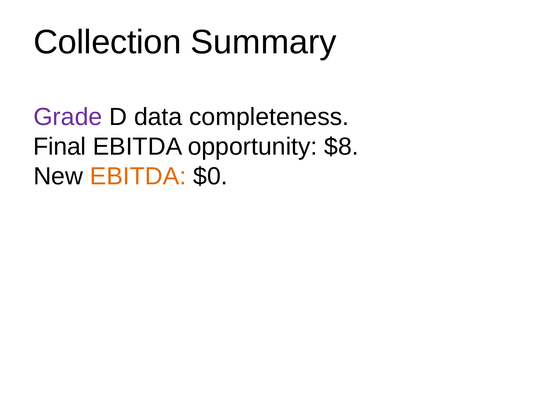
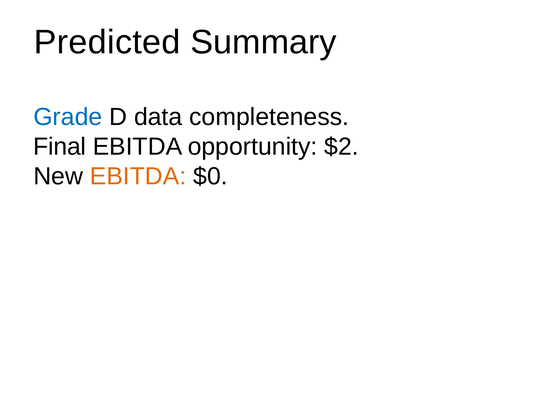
Collection: Collection -> Predicted
Grade colour: purple -> blue
$8: $8 -> $2
